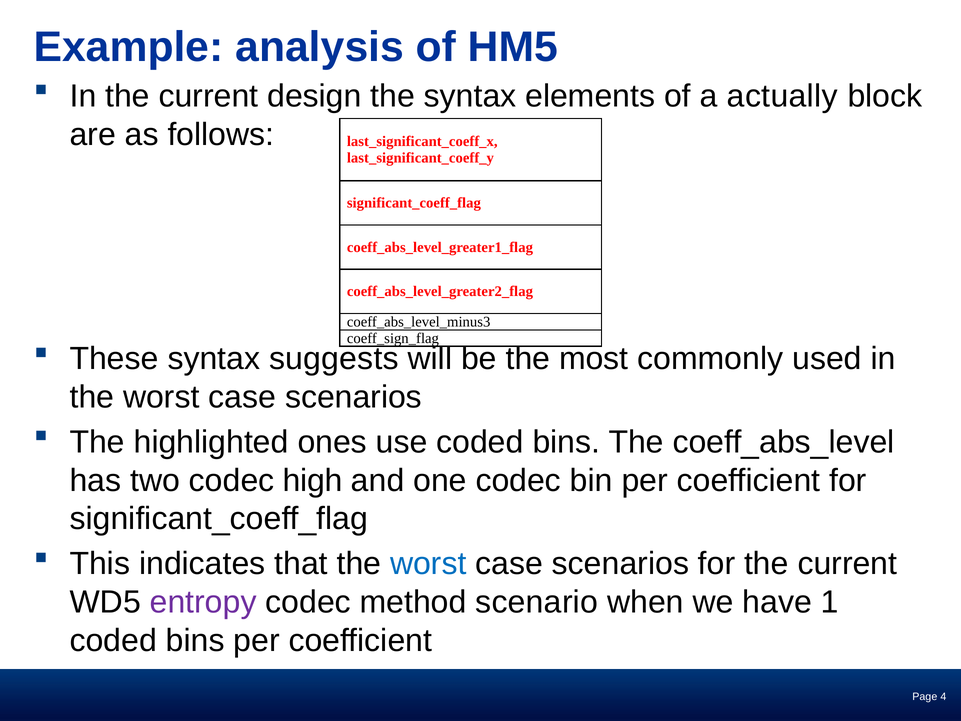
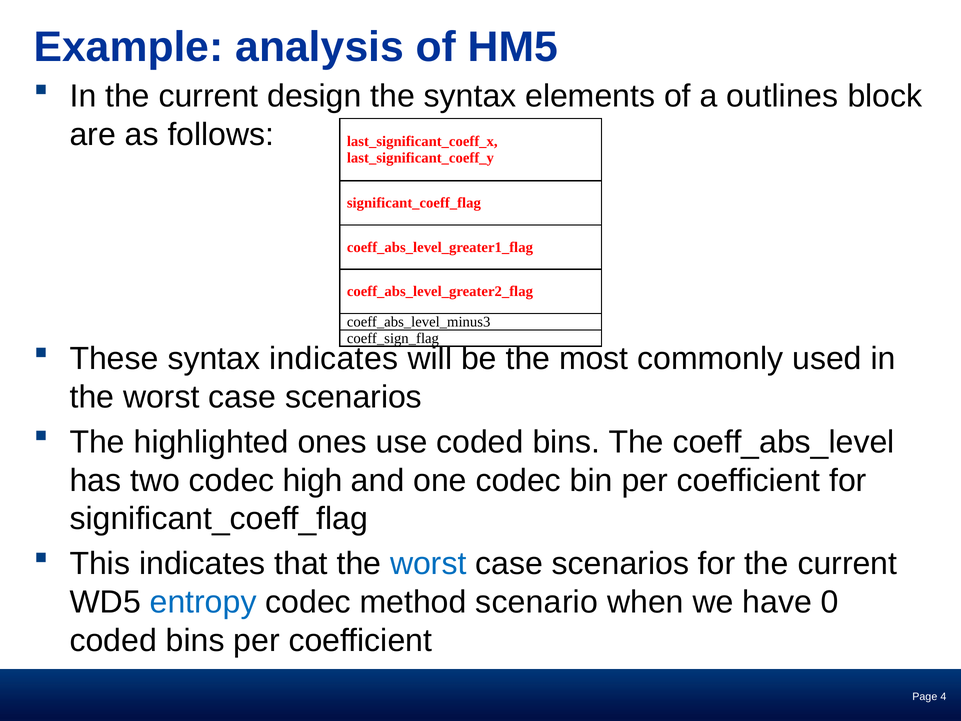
actually: actually -> outlines
syntax suggests: suggests -> indicates
entropy colour: purple -> blue
1: 1 -> 0
